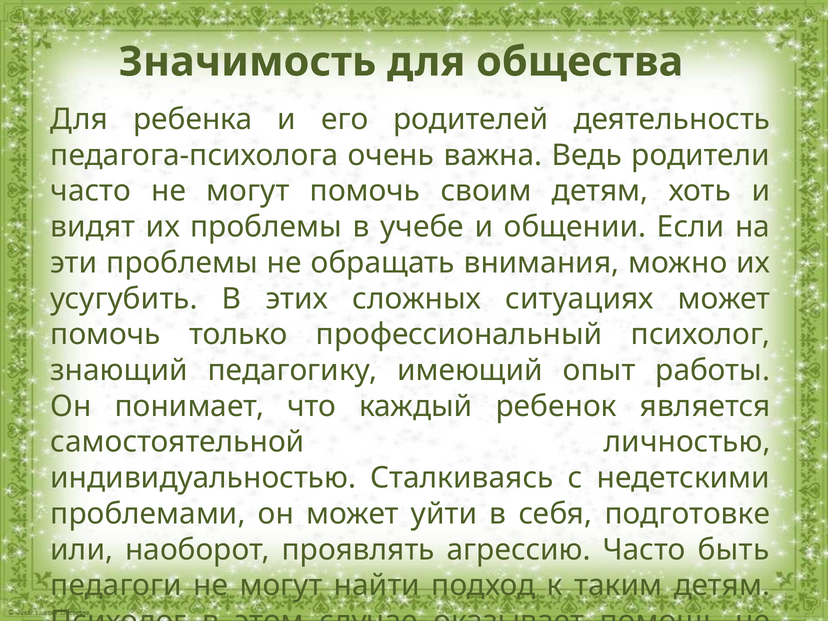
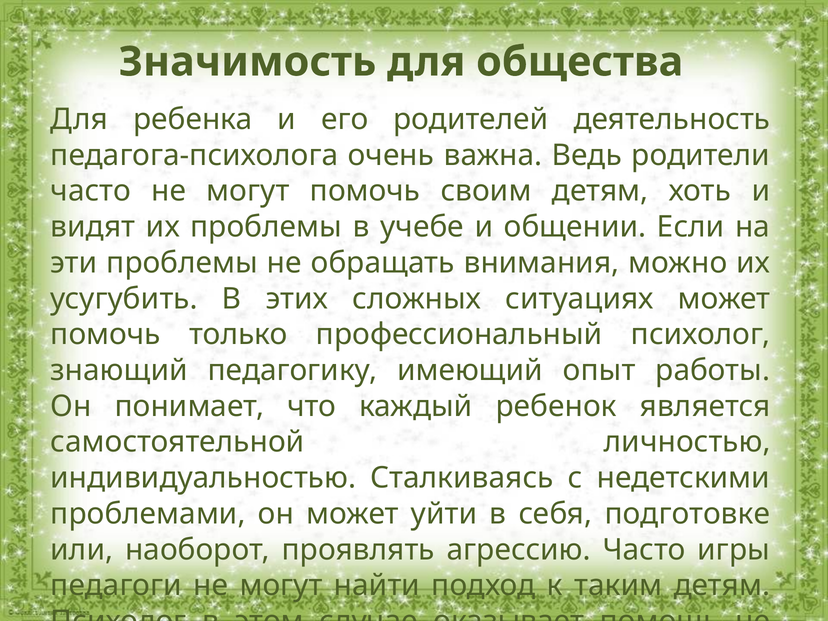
быть: быть -> игры
